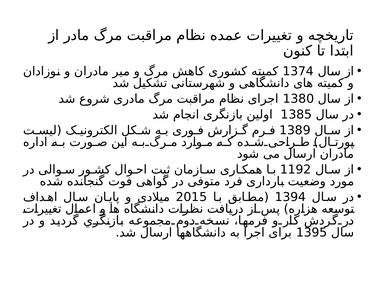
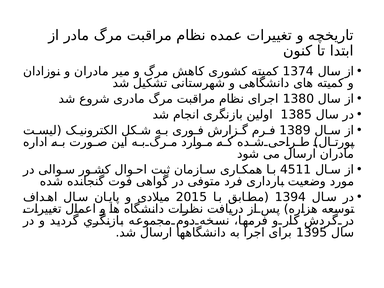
1192: 1192 -> 4511
